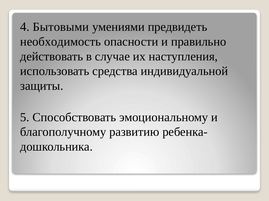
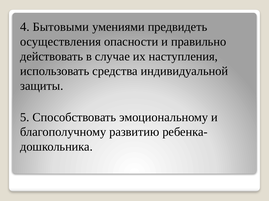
необходимость: необходимость -> осуществления
